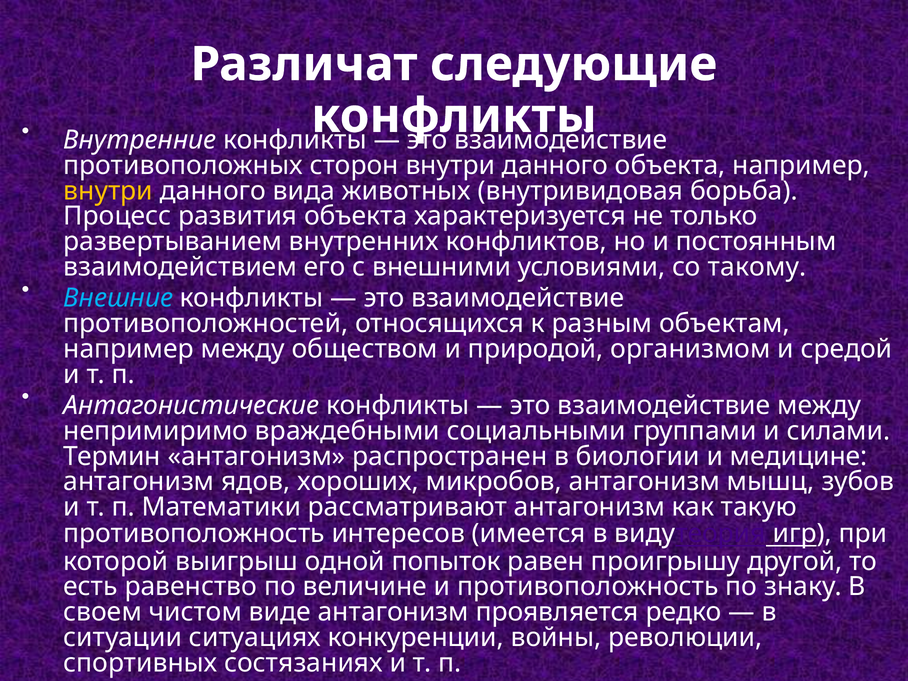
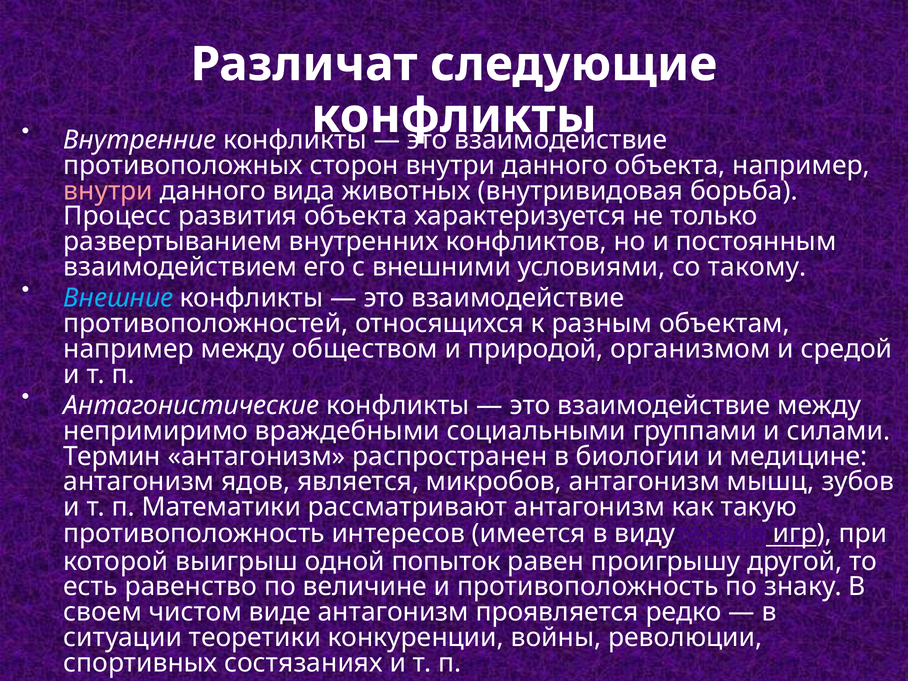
внутри at (108, 191) colour: yellow -> pink
хороших: хороших -> является
ситуациях: ситуациях -> теоретики
